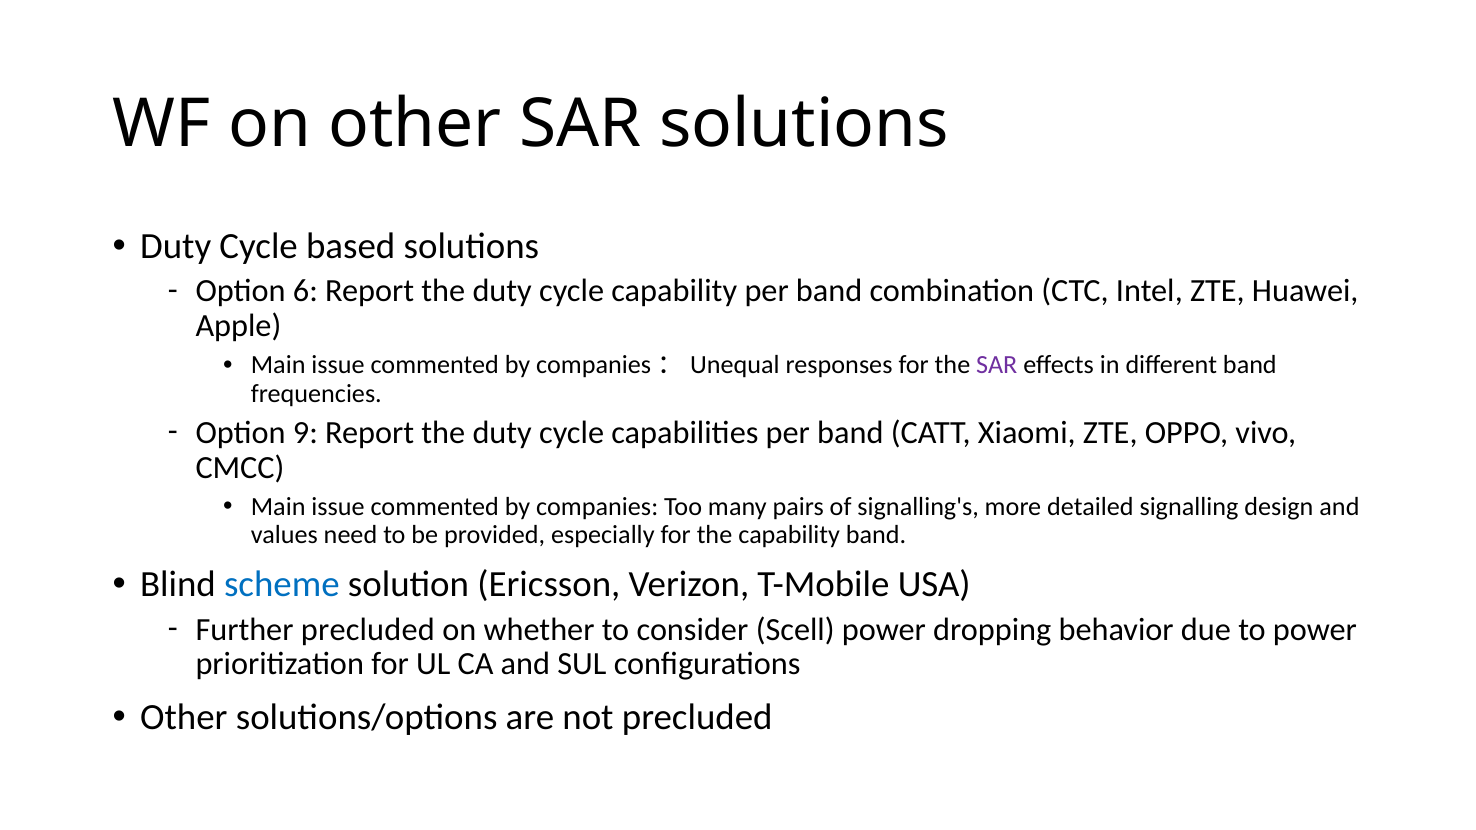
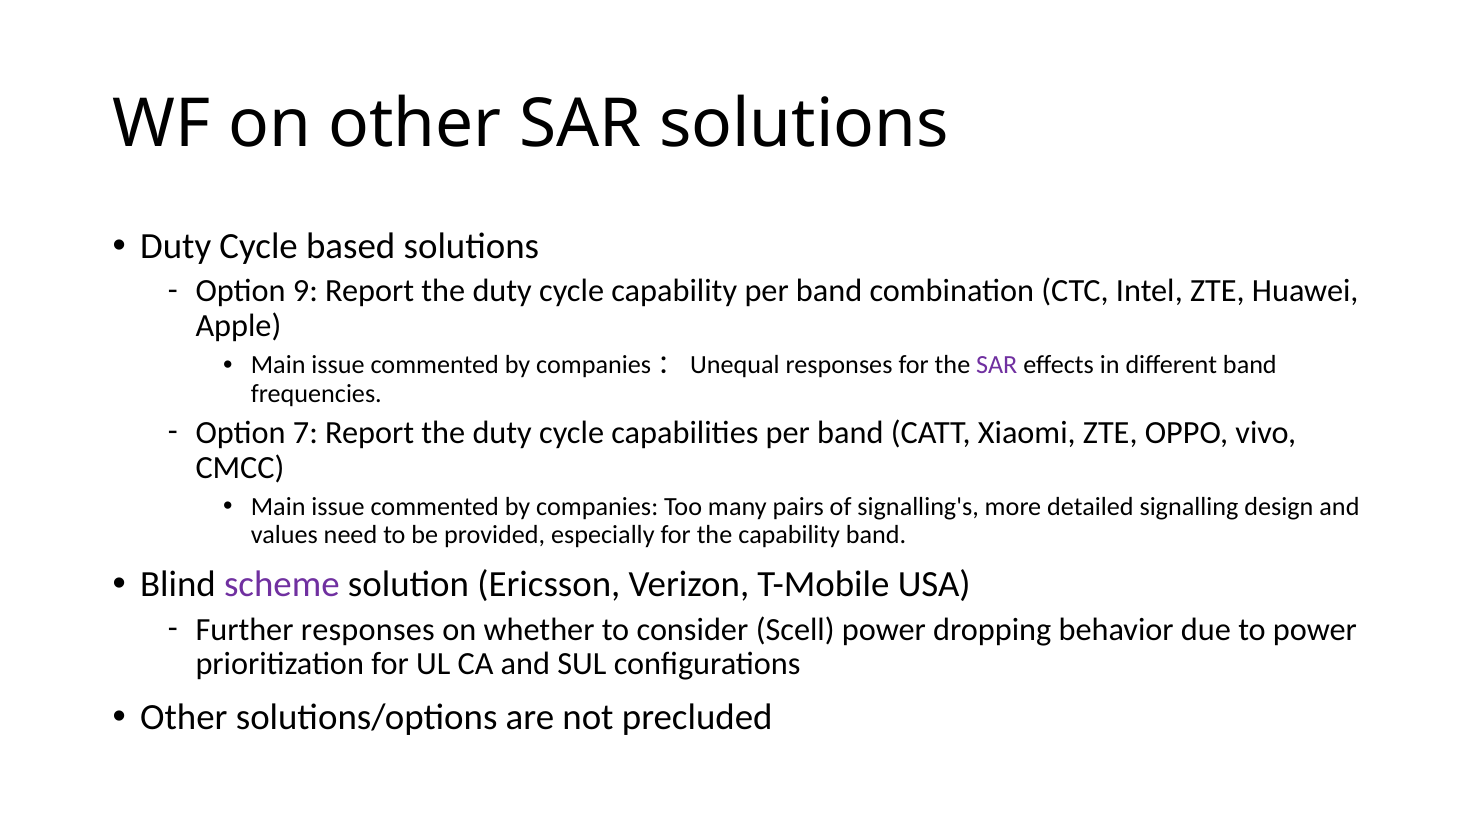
6: 6 -> 9
9: 9 -> 7
scheme colour: blue -> purple
Further precluded: precluded -> responses
